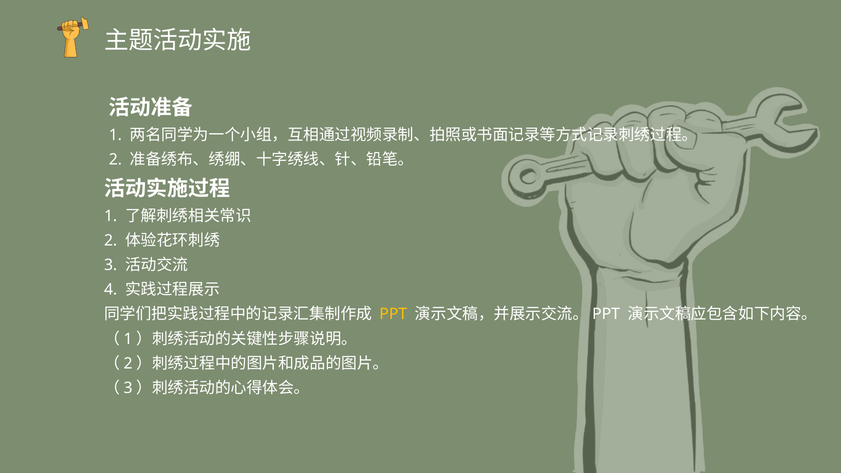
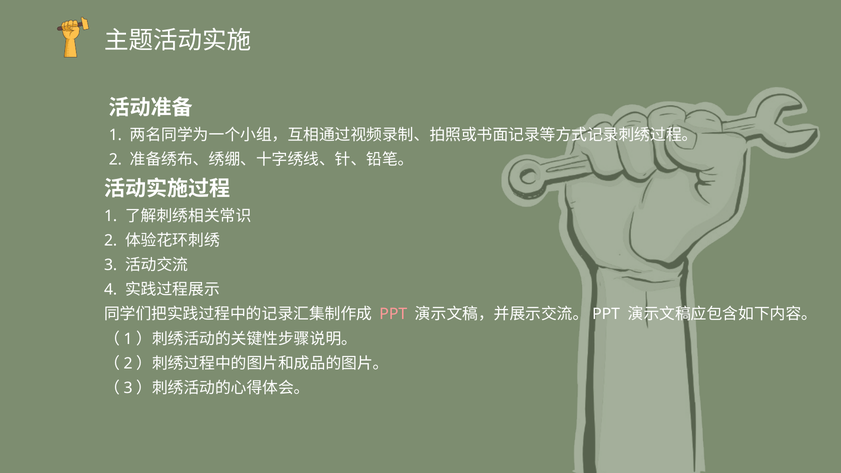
PPT colour: yellow -> pink
